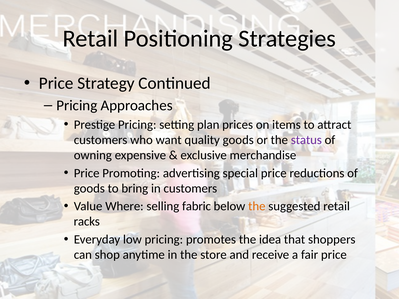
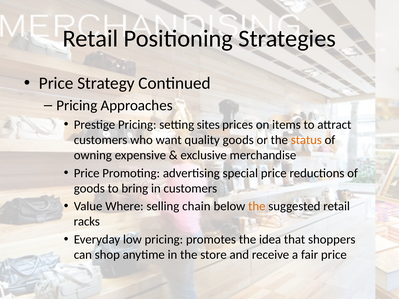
plan: plan -> sites
status colour: purple -> orange
fabric: fabric -> chain
